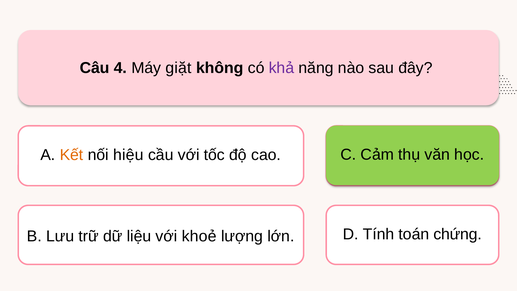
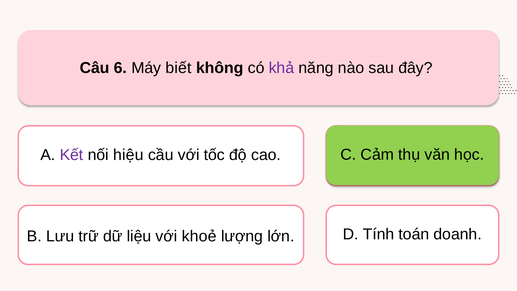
4: 4 -> 6
giặt: giặt -> biết
Kết colour: orange -> purple
chứng: chứng -> doanh
